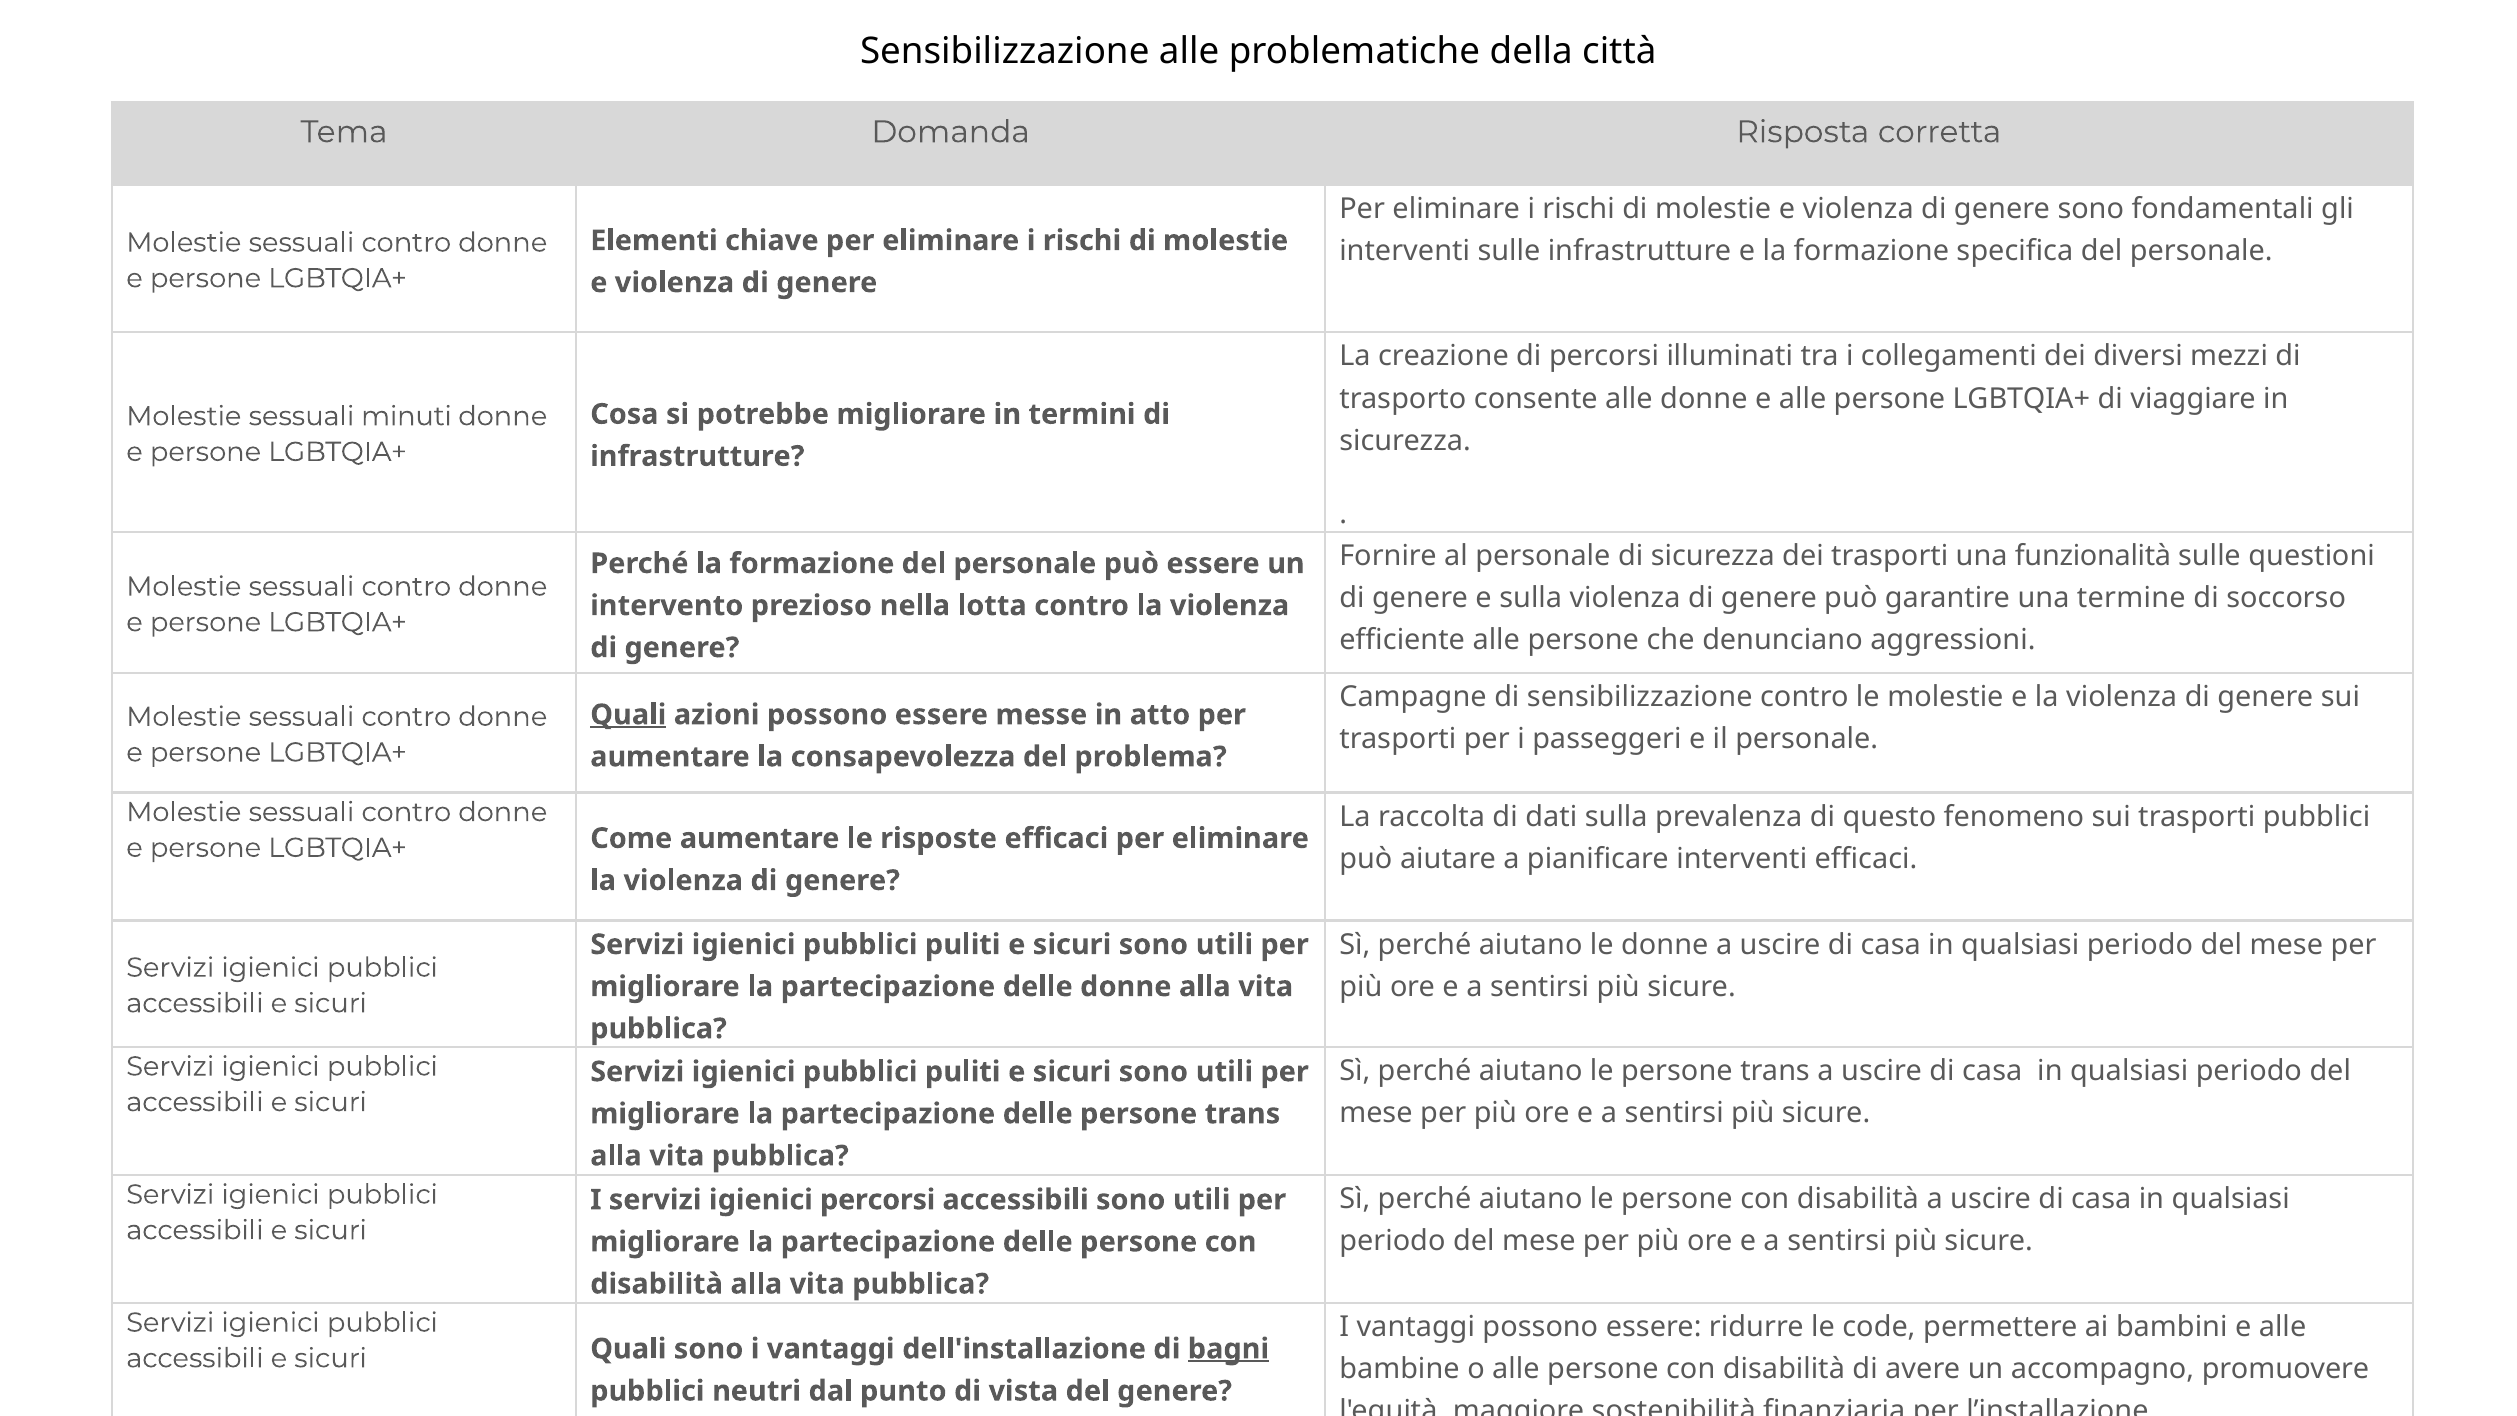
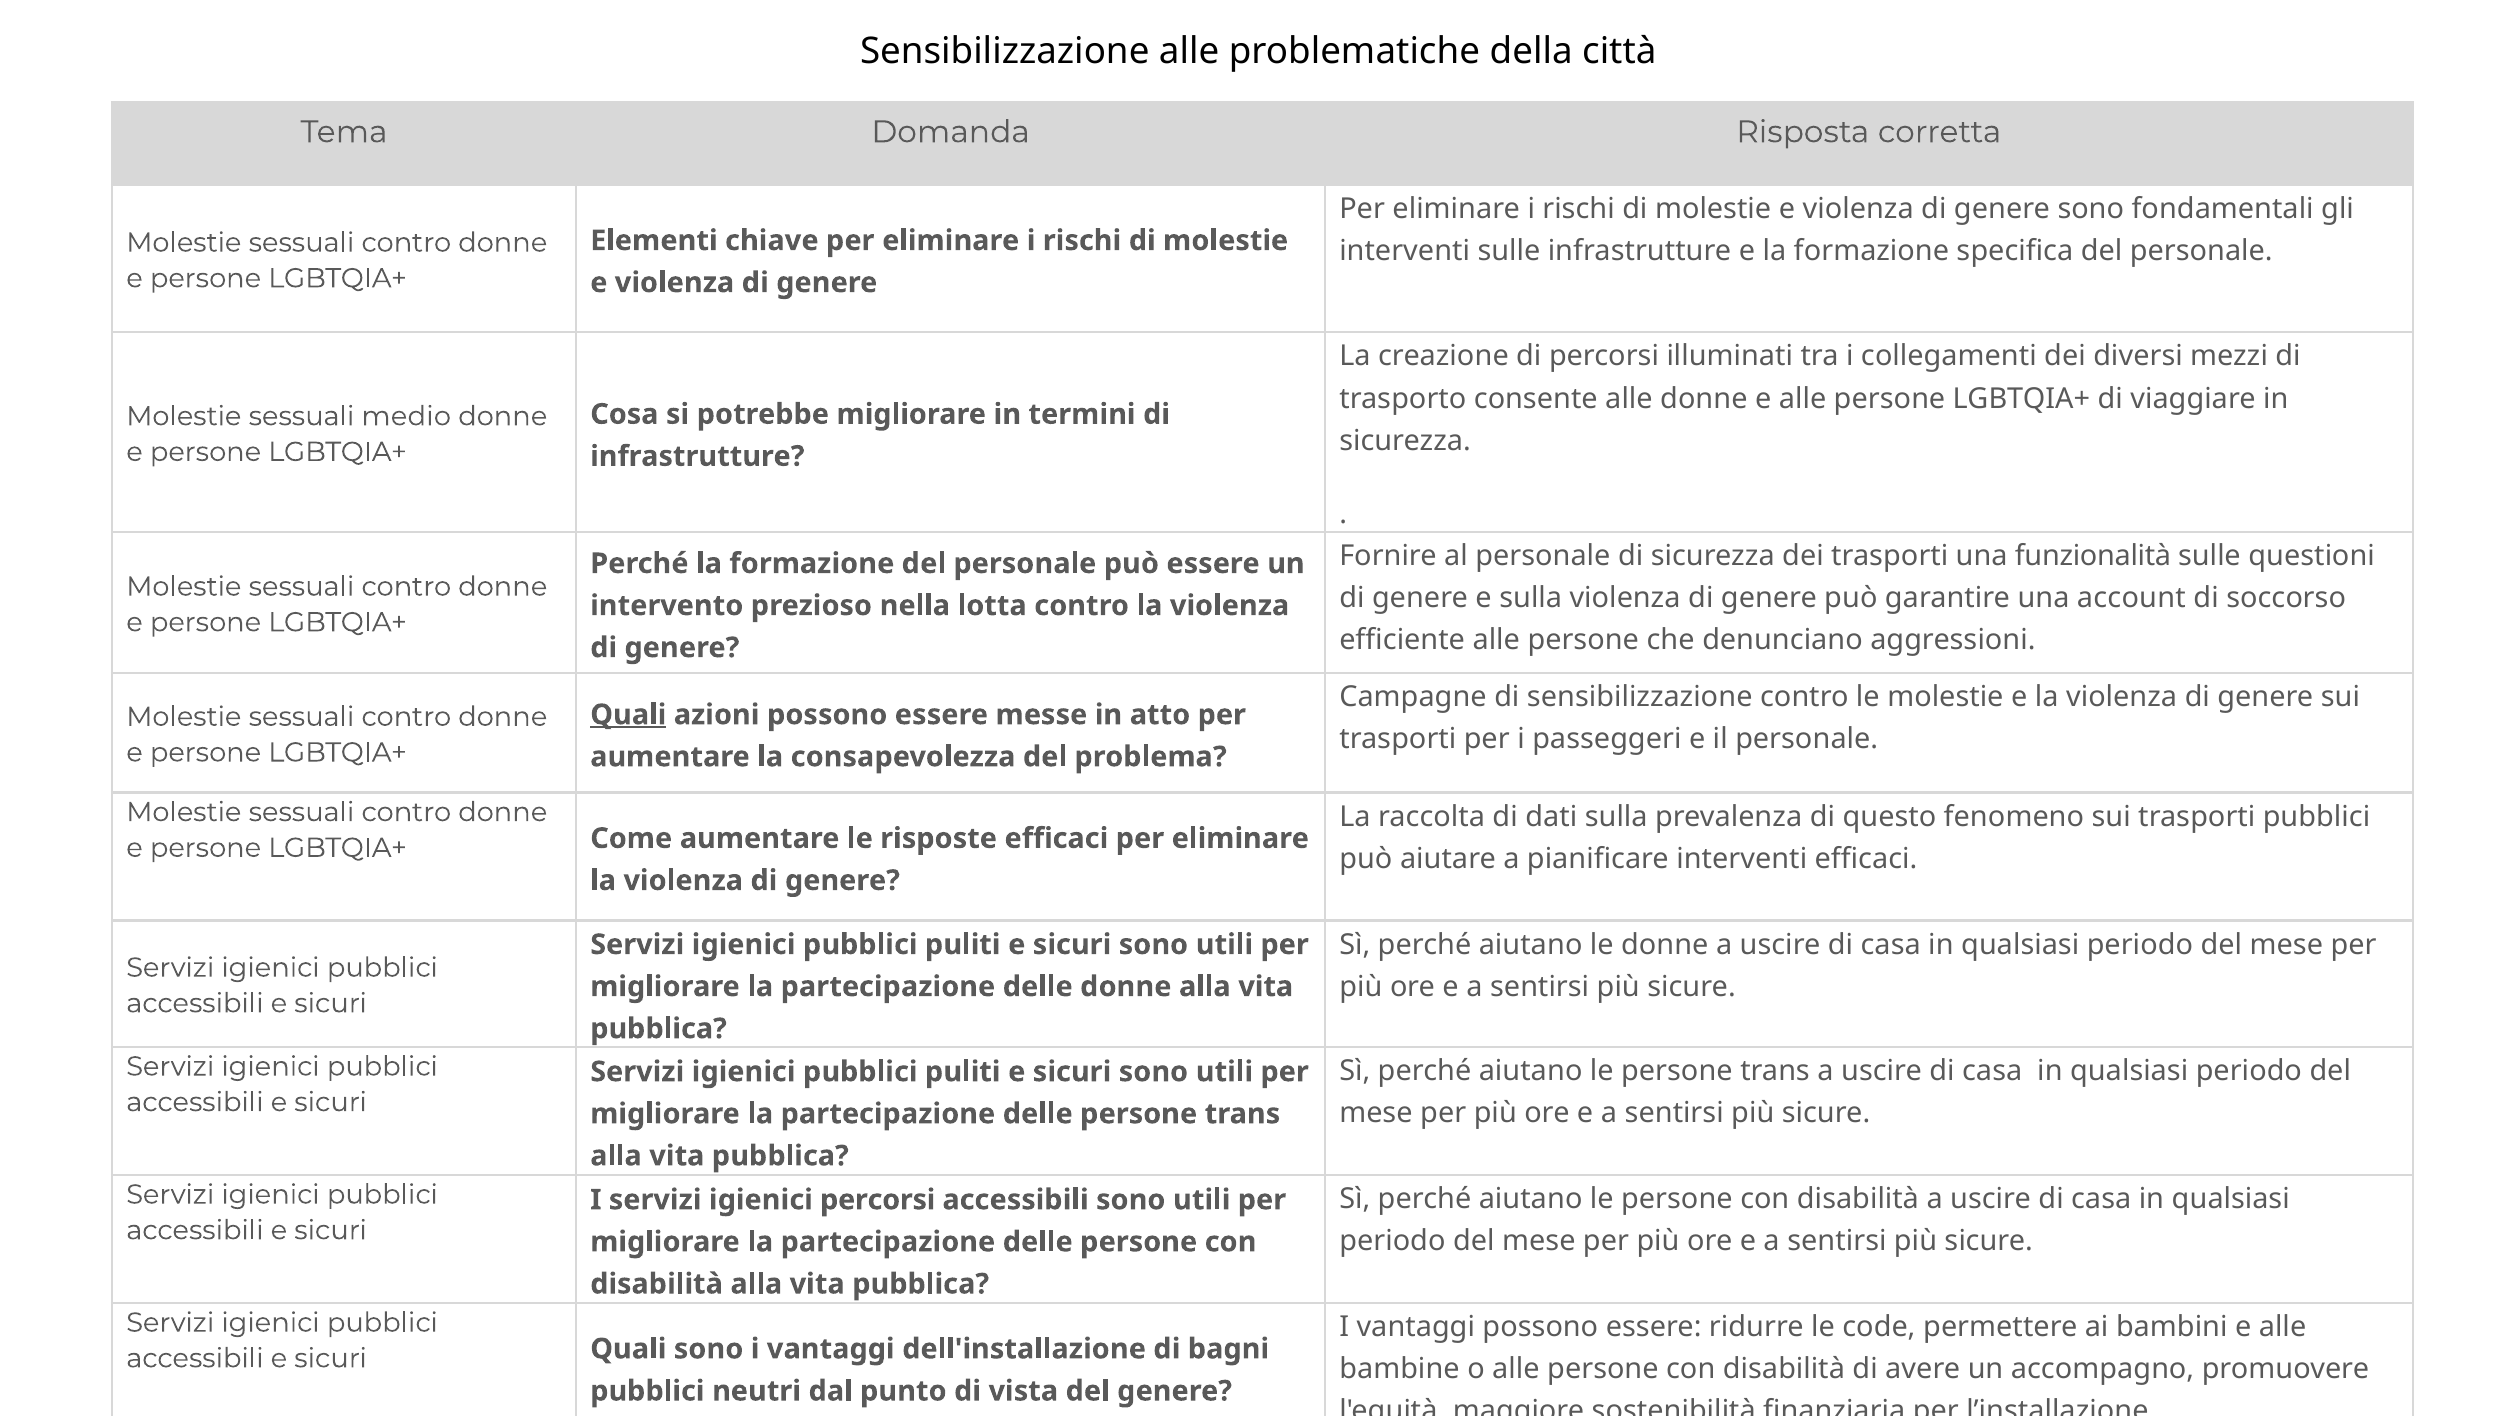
minuti: minuti -> medio
termine: termine -> account
bagni underline: present -> none
